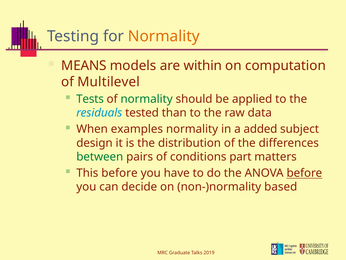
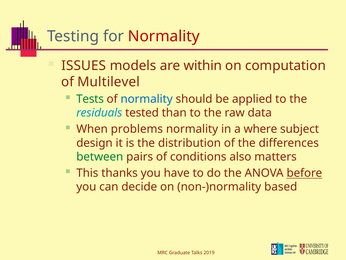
Normality at (164, 36) colour: orange -> red
MEANS: MEANS -> ISSUES
normality at (147, 99) colour: green -> blue
examples: examples -> problems
added: added -> where
part: part -> also
This before: before -> thanks
